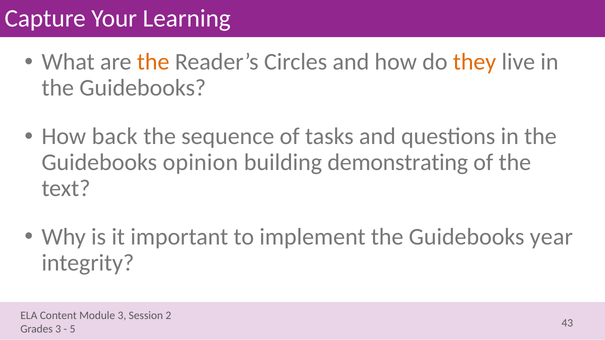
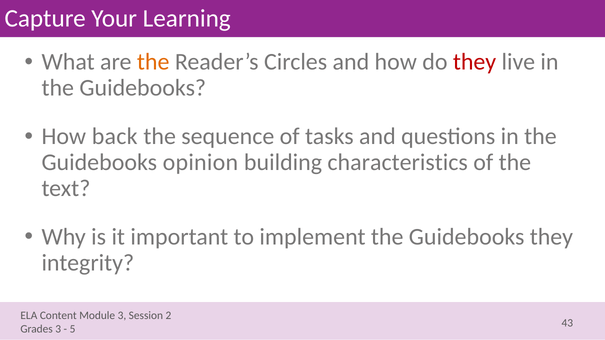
they at (475, 62) colour: orange -> red
demonstrating: demonstrating -> characteristics
Guidebooks year: year -> they
